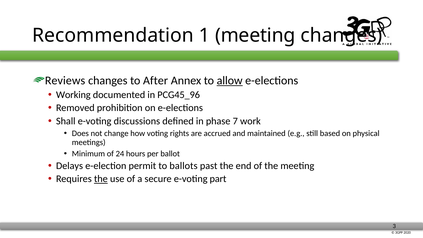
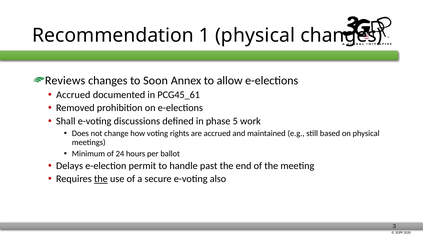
1 meeting: meeting -> physical
After: After -> Soon
allow underline: present -> none
Working at (73, 95): Working -> Accrued
PCG45_96: PCG45_96 -> PCG45_61
7: 7 -> 5
ballots: ballots -> handle
part: part -> also
